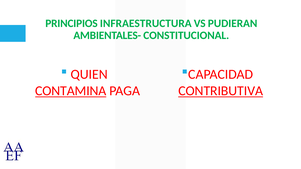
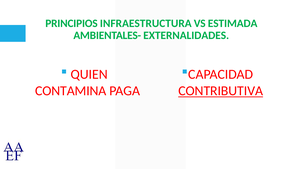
PUDIERAN: PUDIERAN -> ESTIMADA
CONSTITUCIONAL: CONSTITUCIONAL -> EXTERNALIDADES
CONTAMINA underline: present -> none
